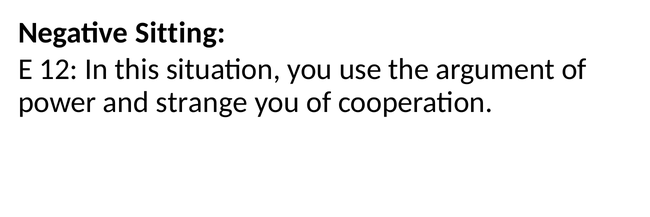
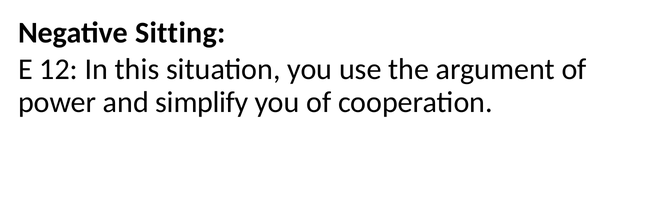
strange: strange -> simplify
